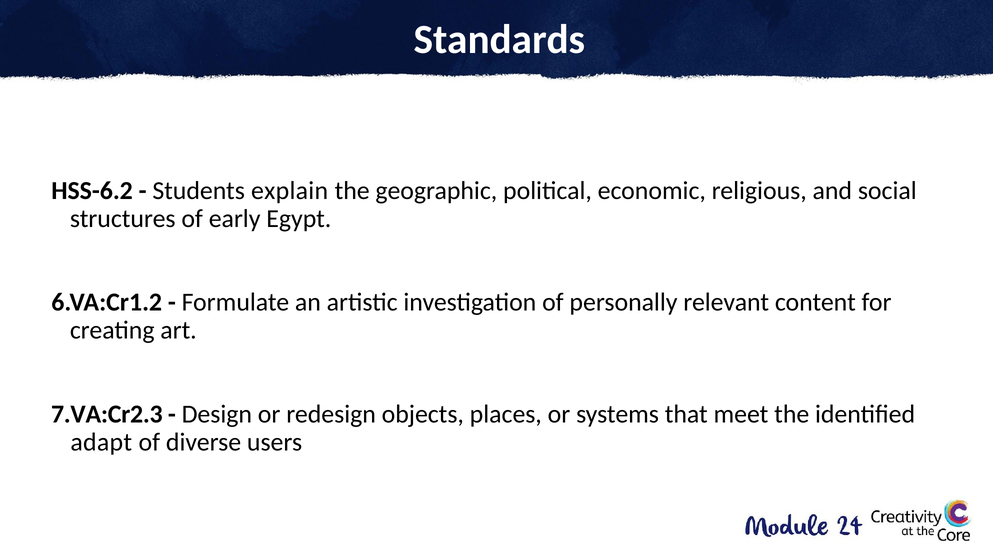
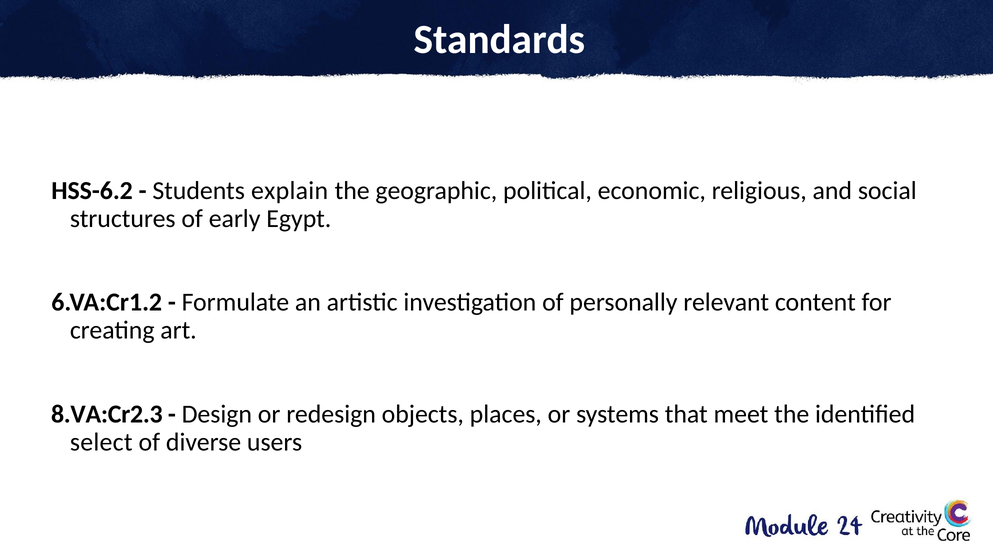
7.VA:Cr2.3: 7.VA:Cr2.3 -> 8.VA:Cr2.3
adapt: adapt -> select
